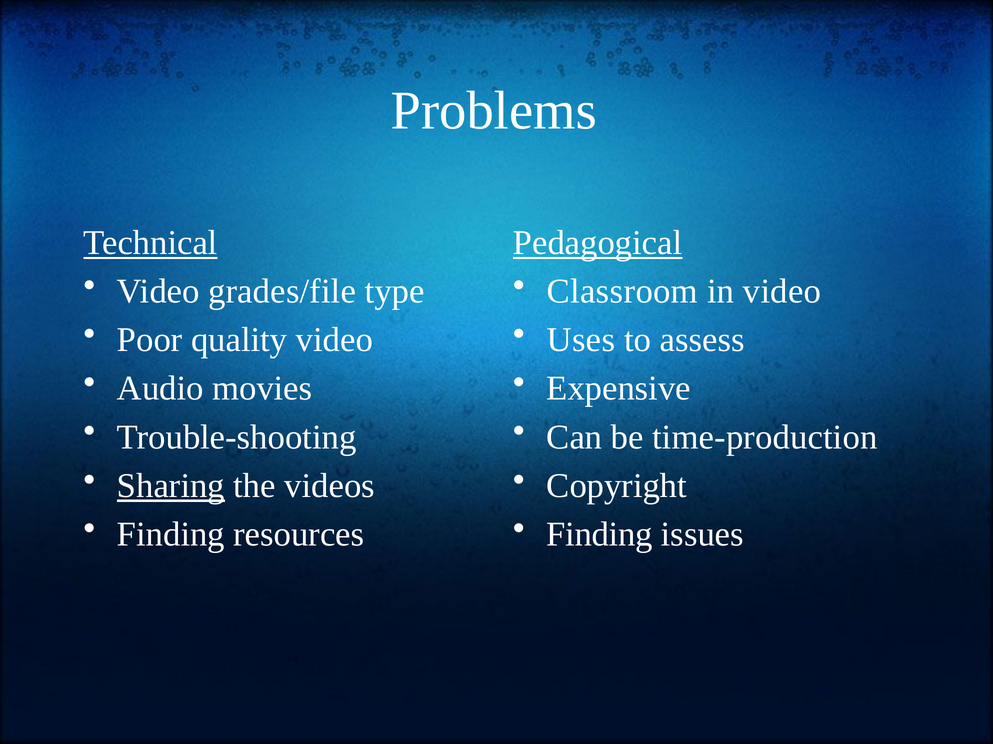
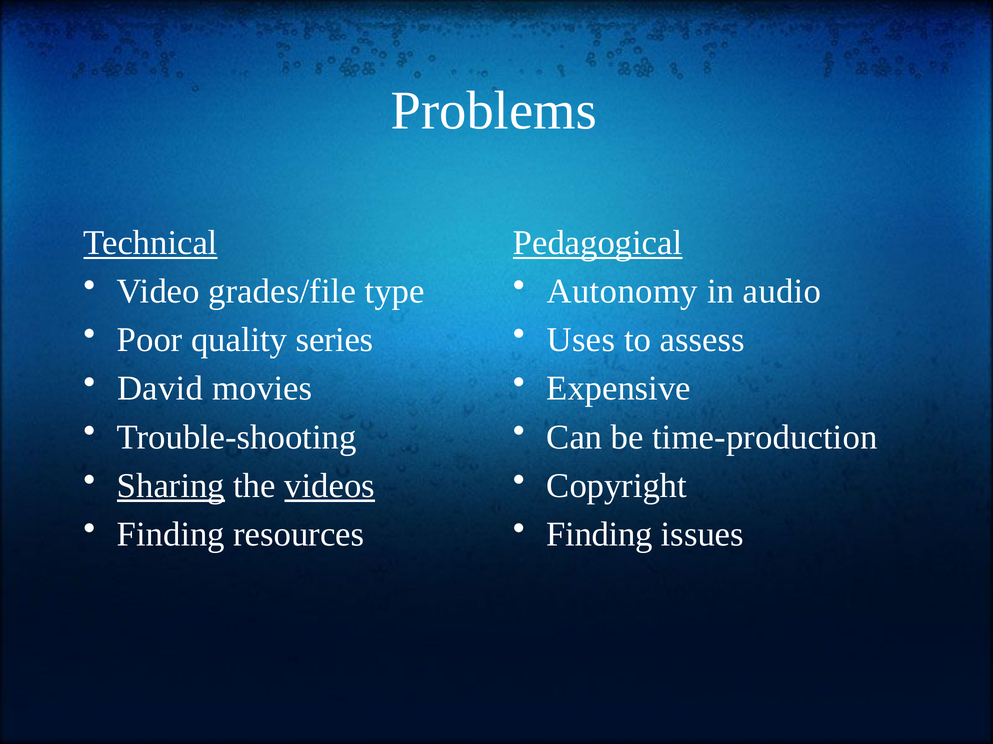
Classroom: Classroom -> Autonomy
in video: video -> audio
quality video: video -> series
Audio: Audio -> David
videos underline: none -> present
